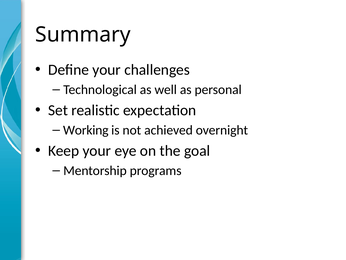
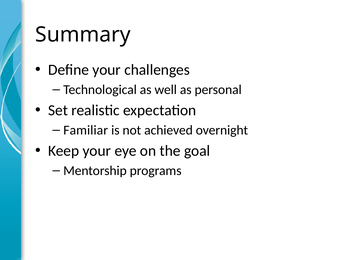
Working: Working -> Familiar
